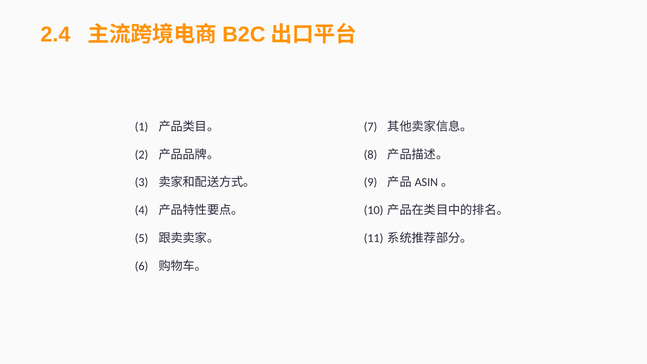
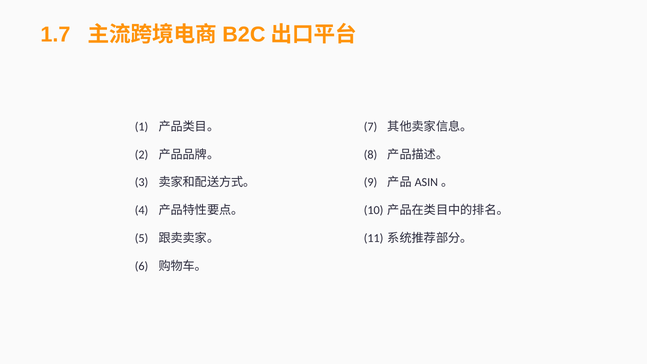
2.4: 2.4 -> 1.7
